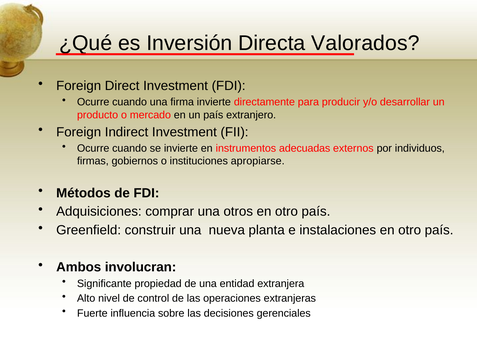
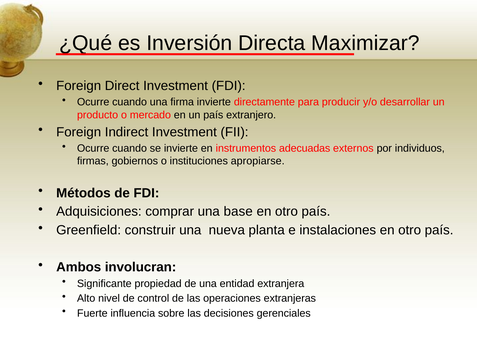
Valorados: Valorados -> Maximizar
otros: otros -> base
